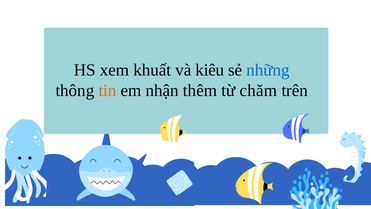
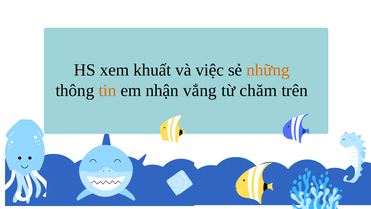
kiêu: kiêu -> việc
những colour: blue -> orange
thêm: thêm -> vắng
